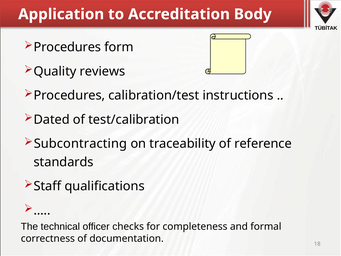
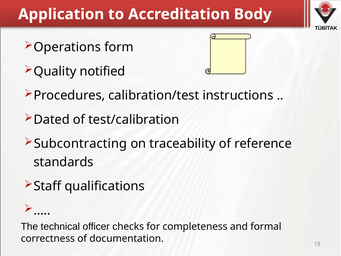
Procedures at (67, 47): Procedures -> Operations
reviews: reviews -> notified
